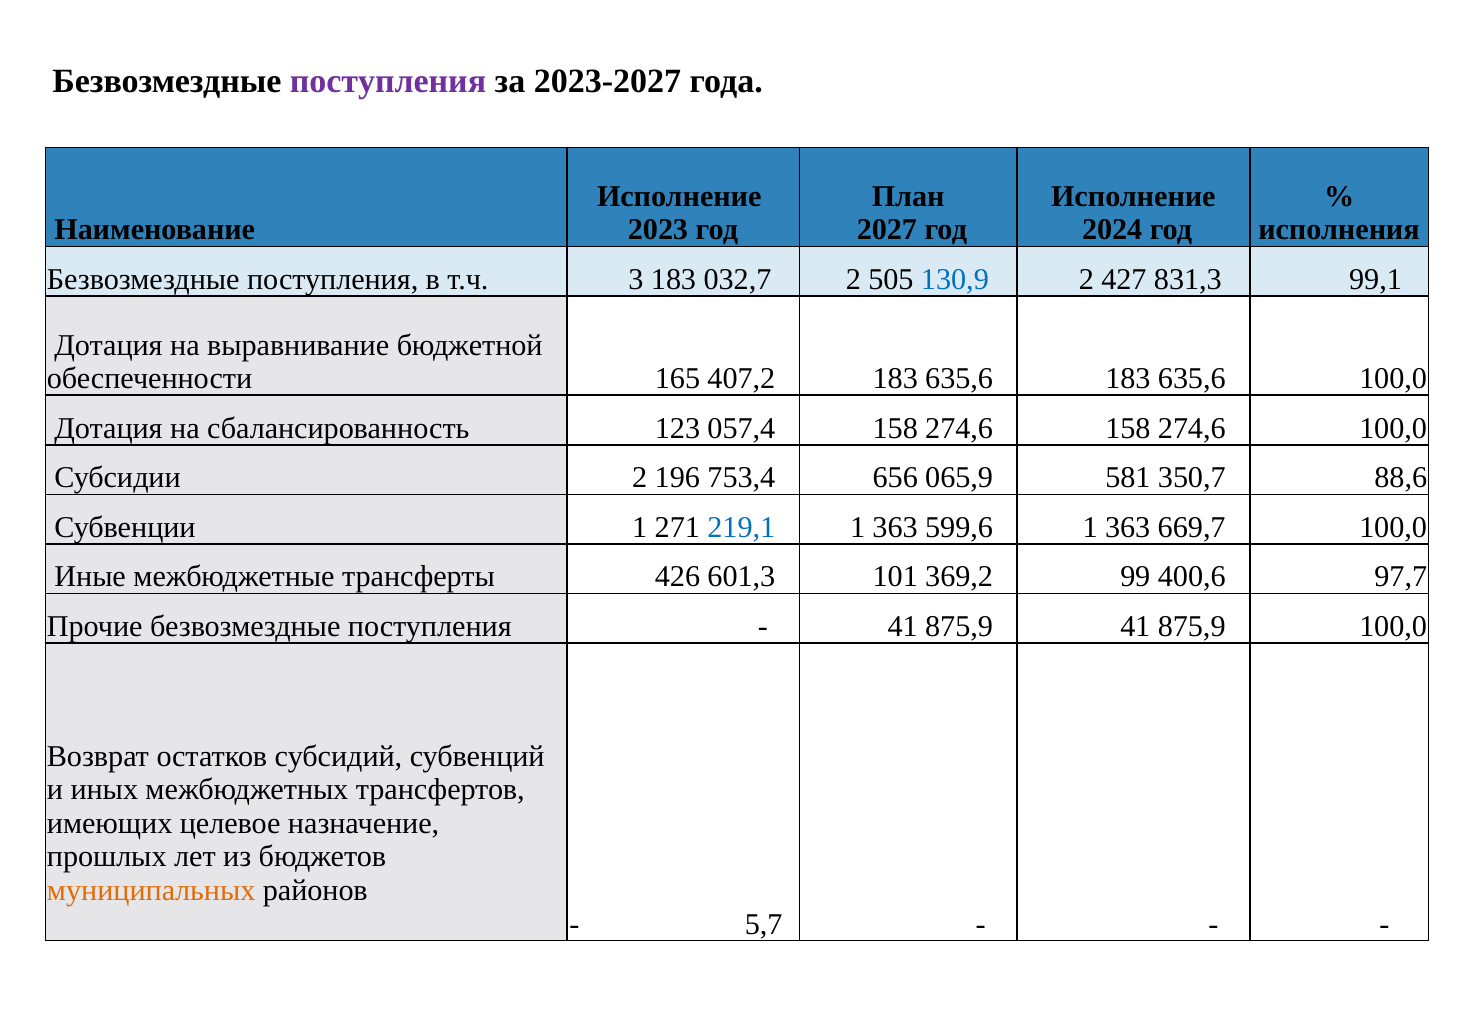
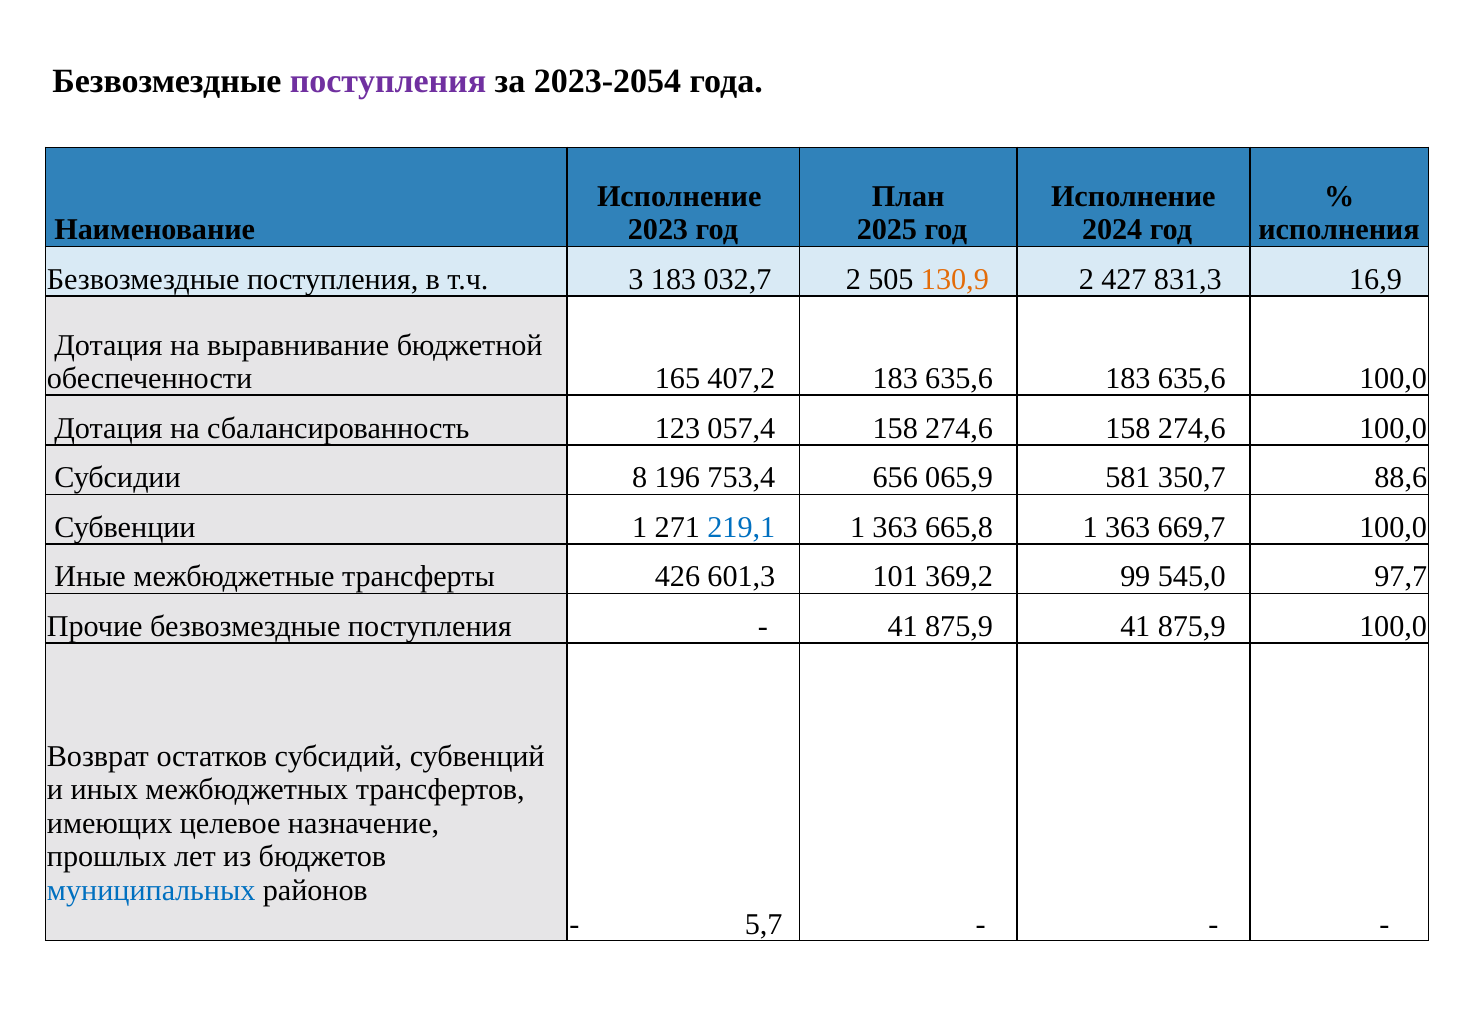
2023-2027: 2023-2027 -> 2023-2054
2027: 2027 -> 2025
130,9 colour: blue -> orange
99,1: 99,1 -> 16,9
Субсидии 2: 2 -> 8
599,6: 599,6 -> 665,8
400,6: 400,6 -> 545,0
муниципальных colour: orange -> blue
